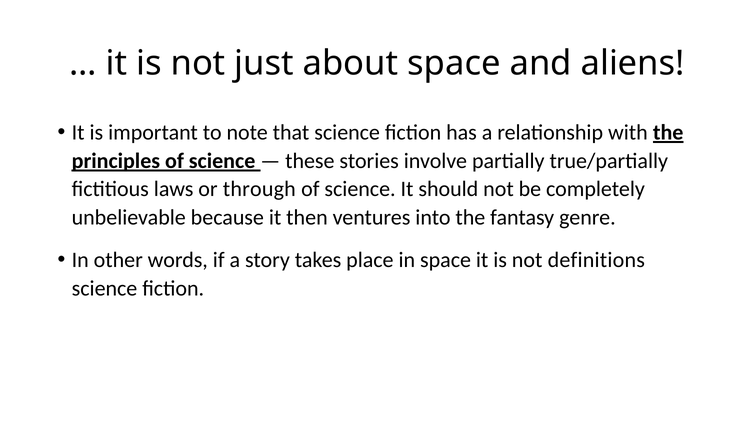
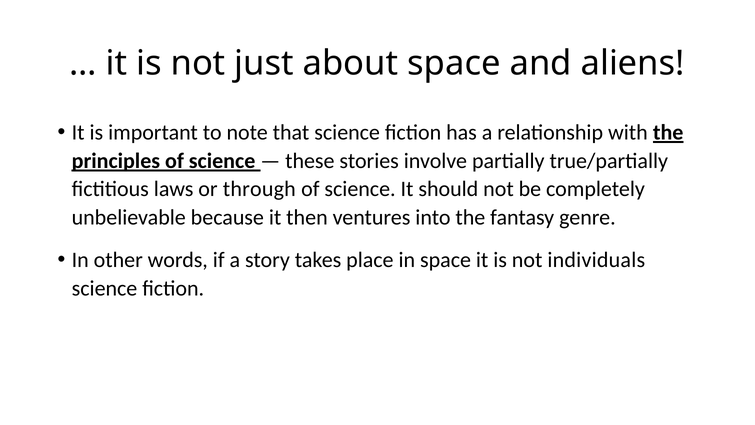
definitions: definitions -> individuals
